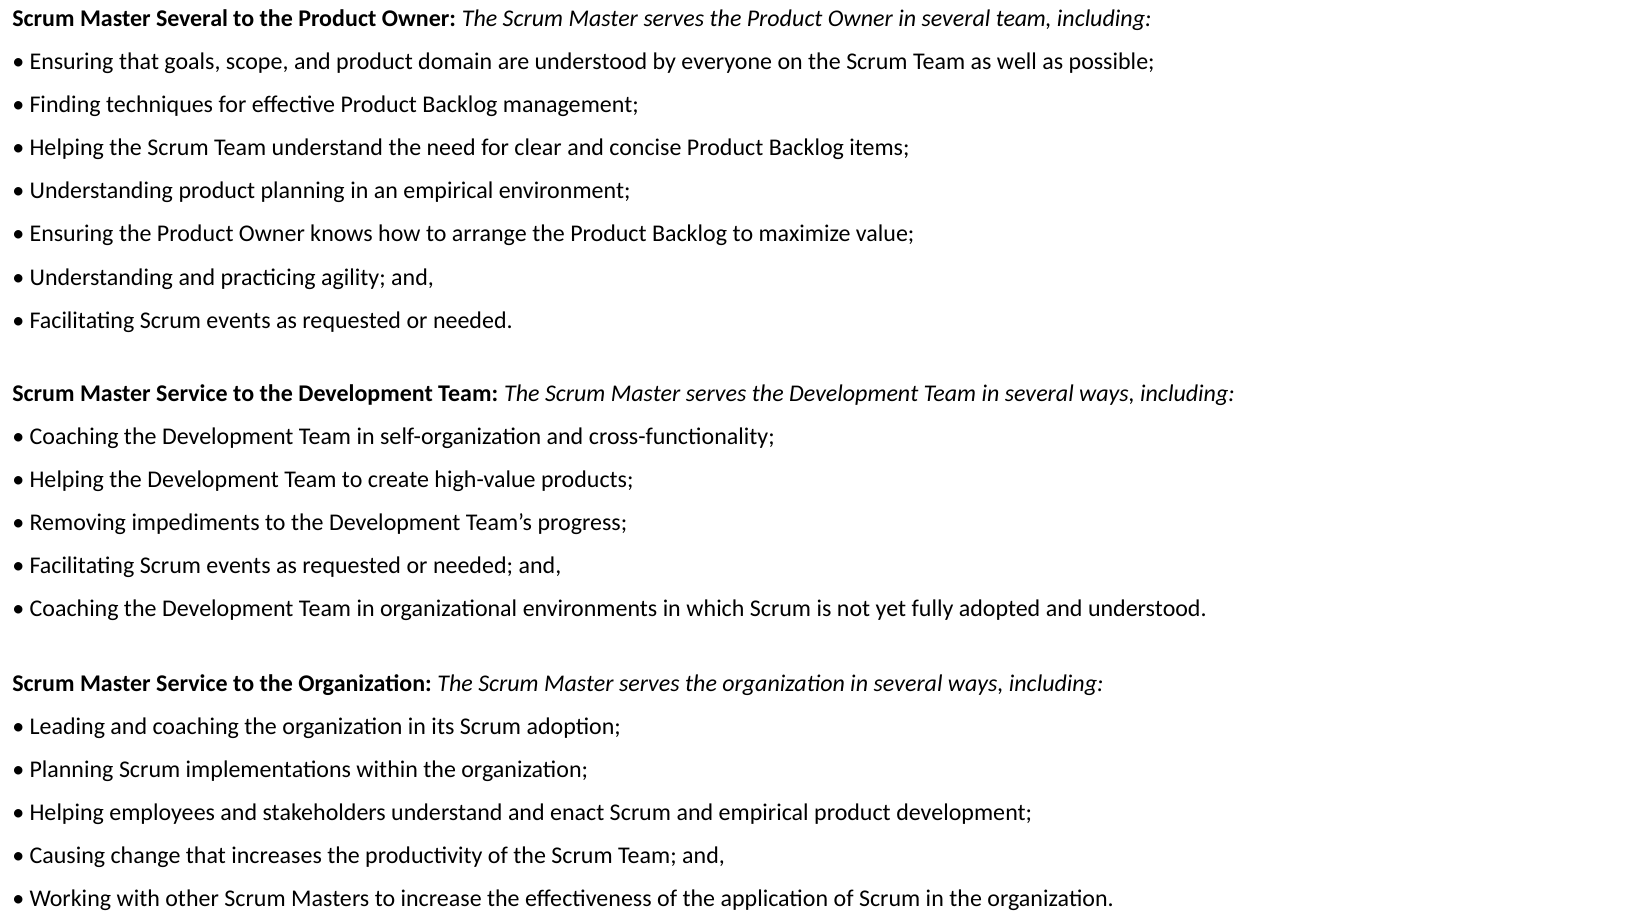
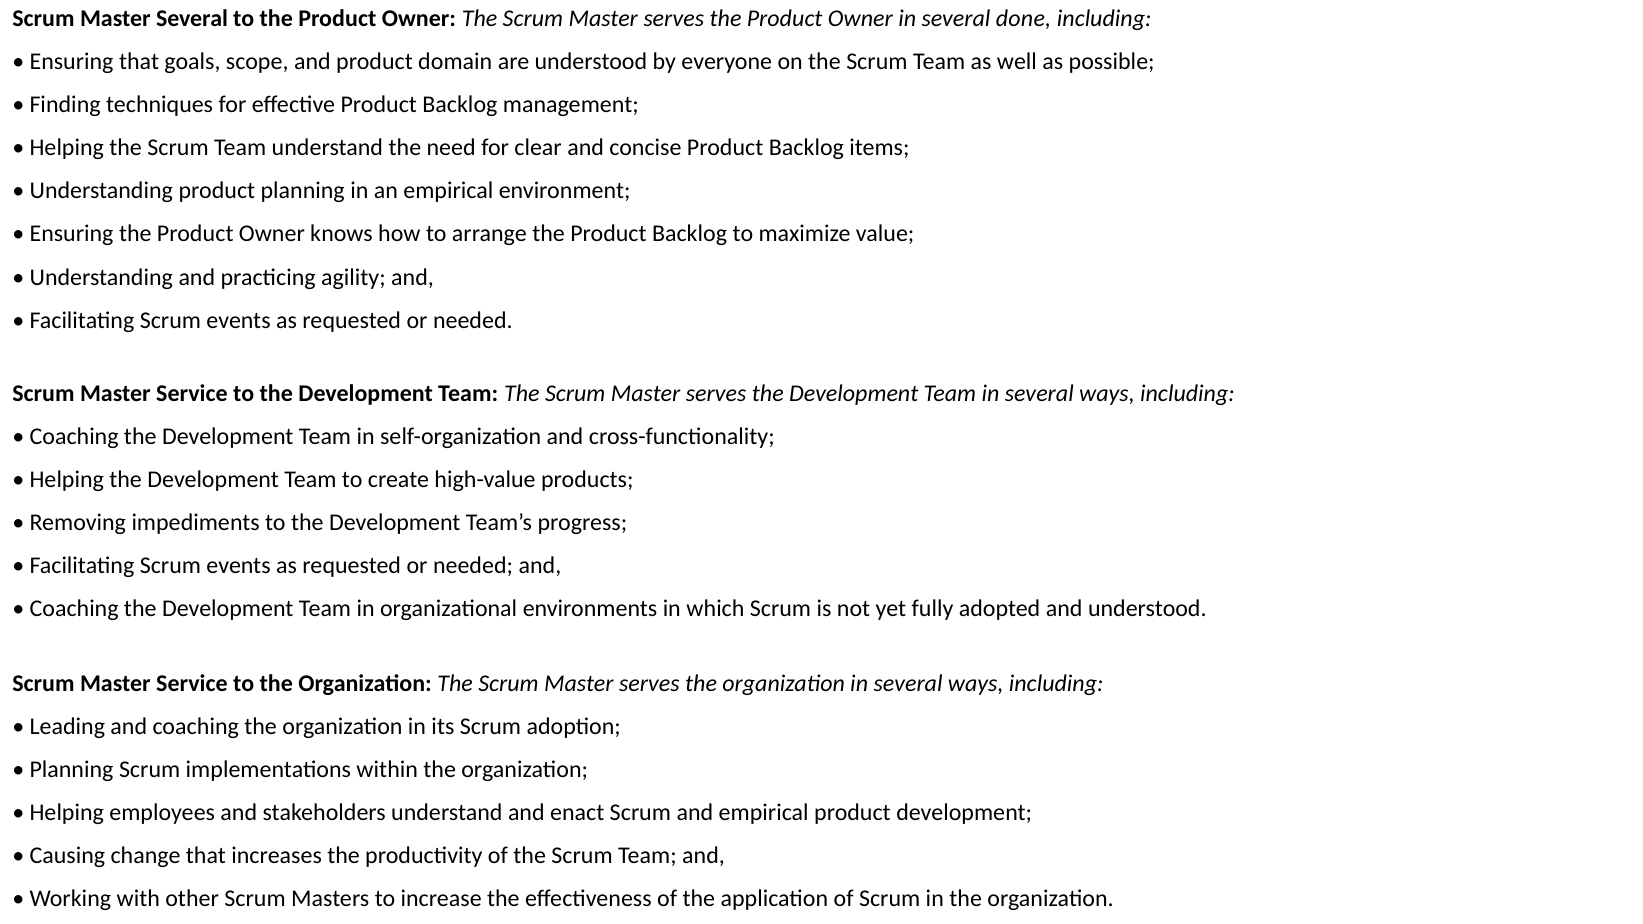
several team: team -> done
